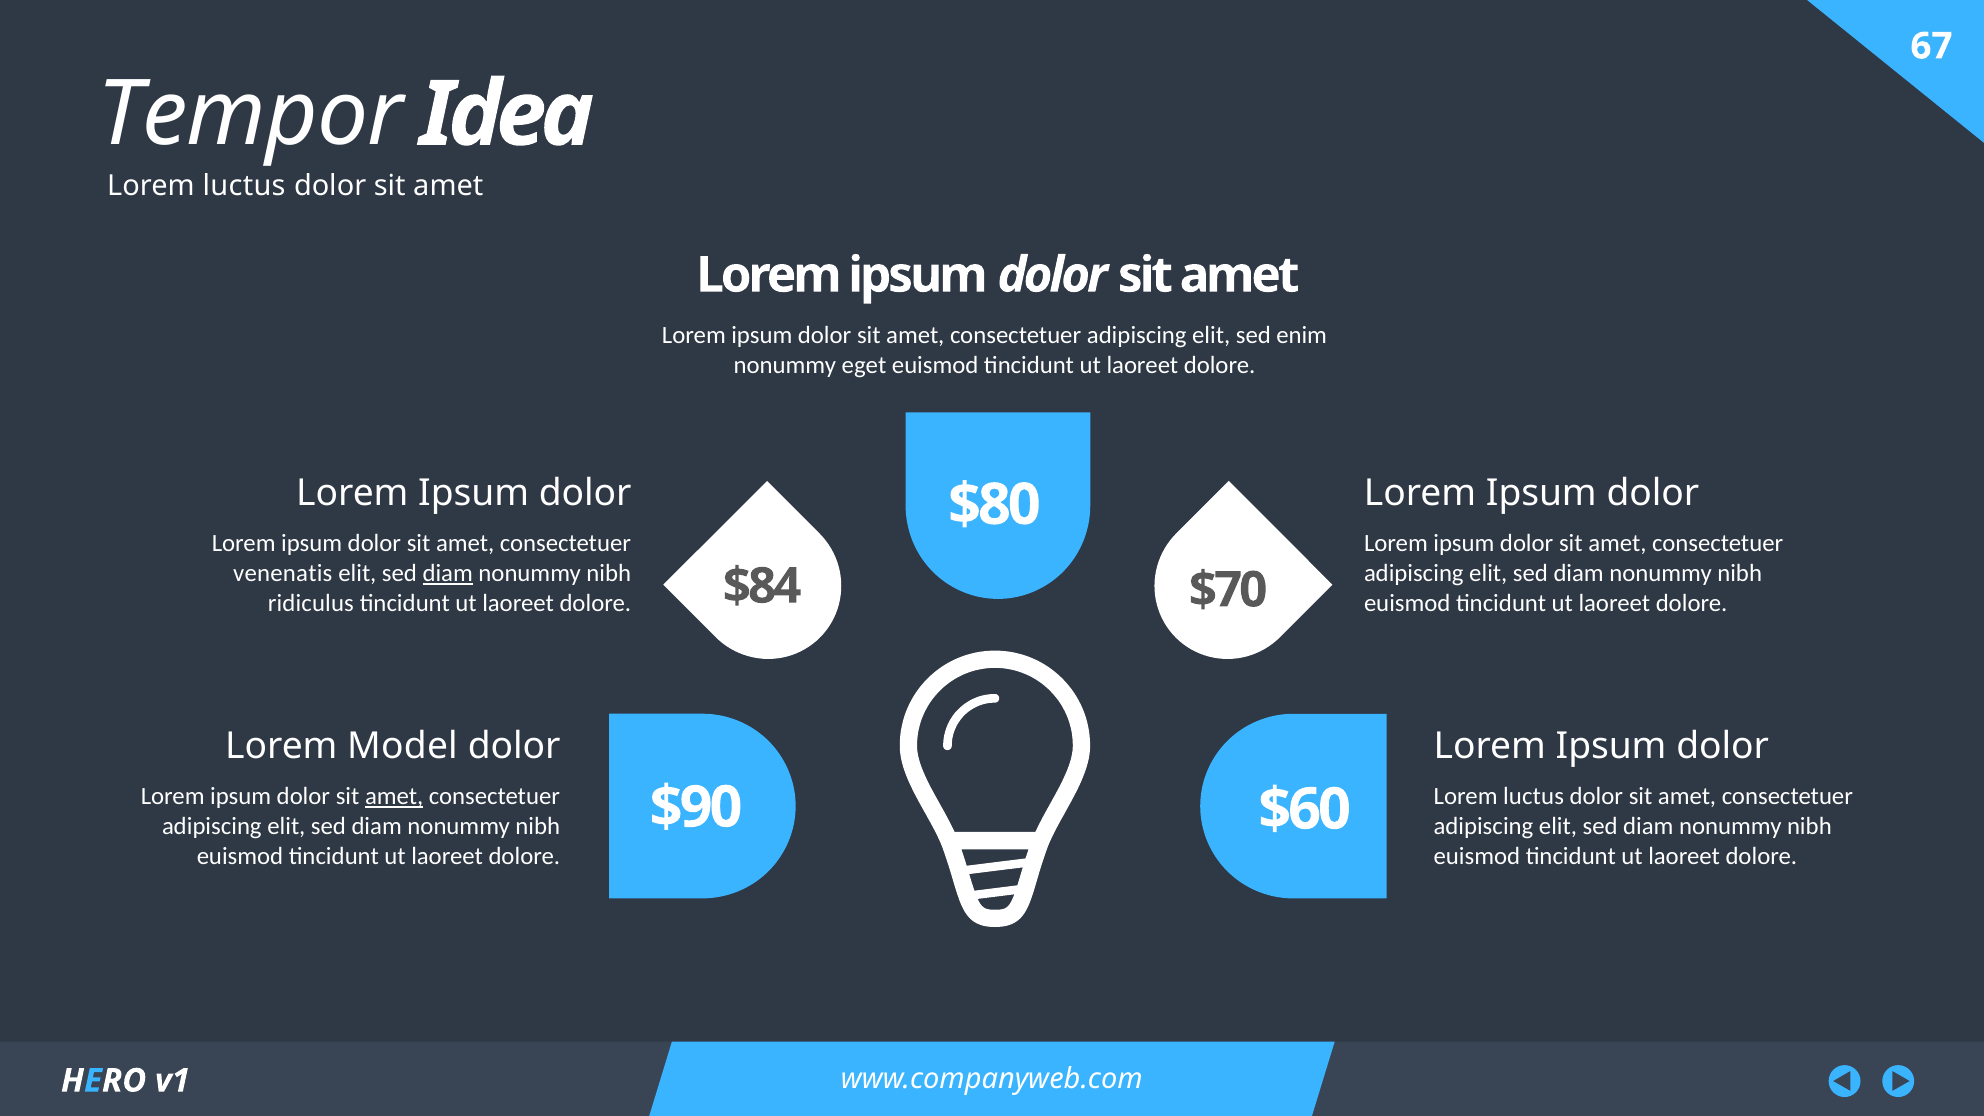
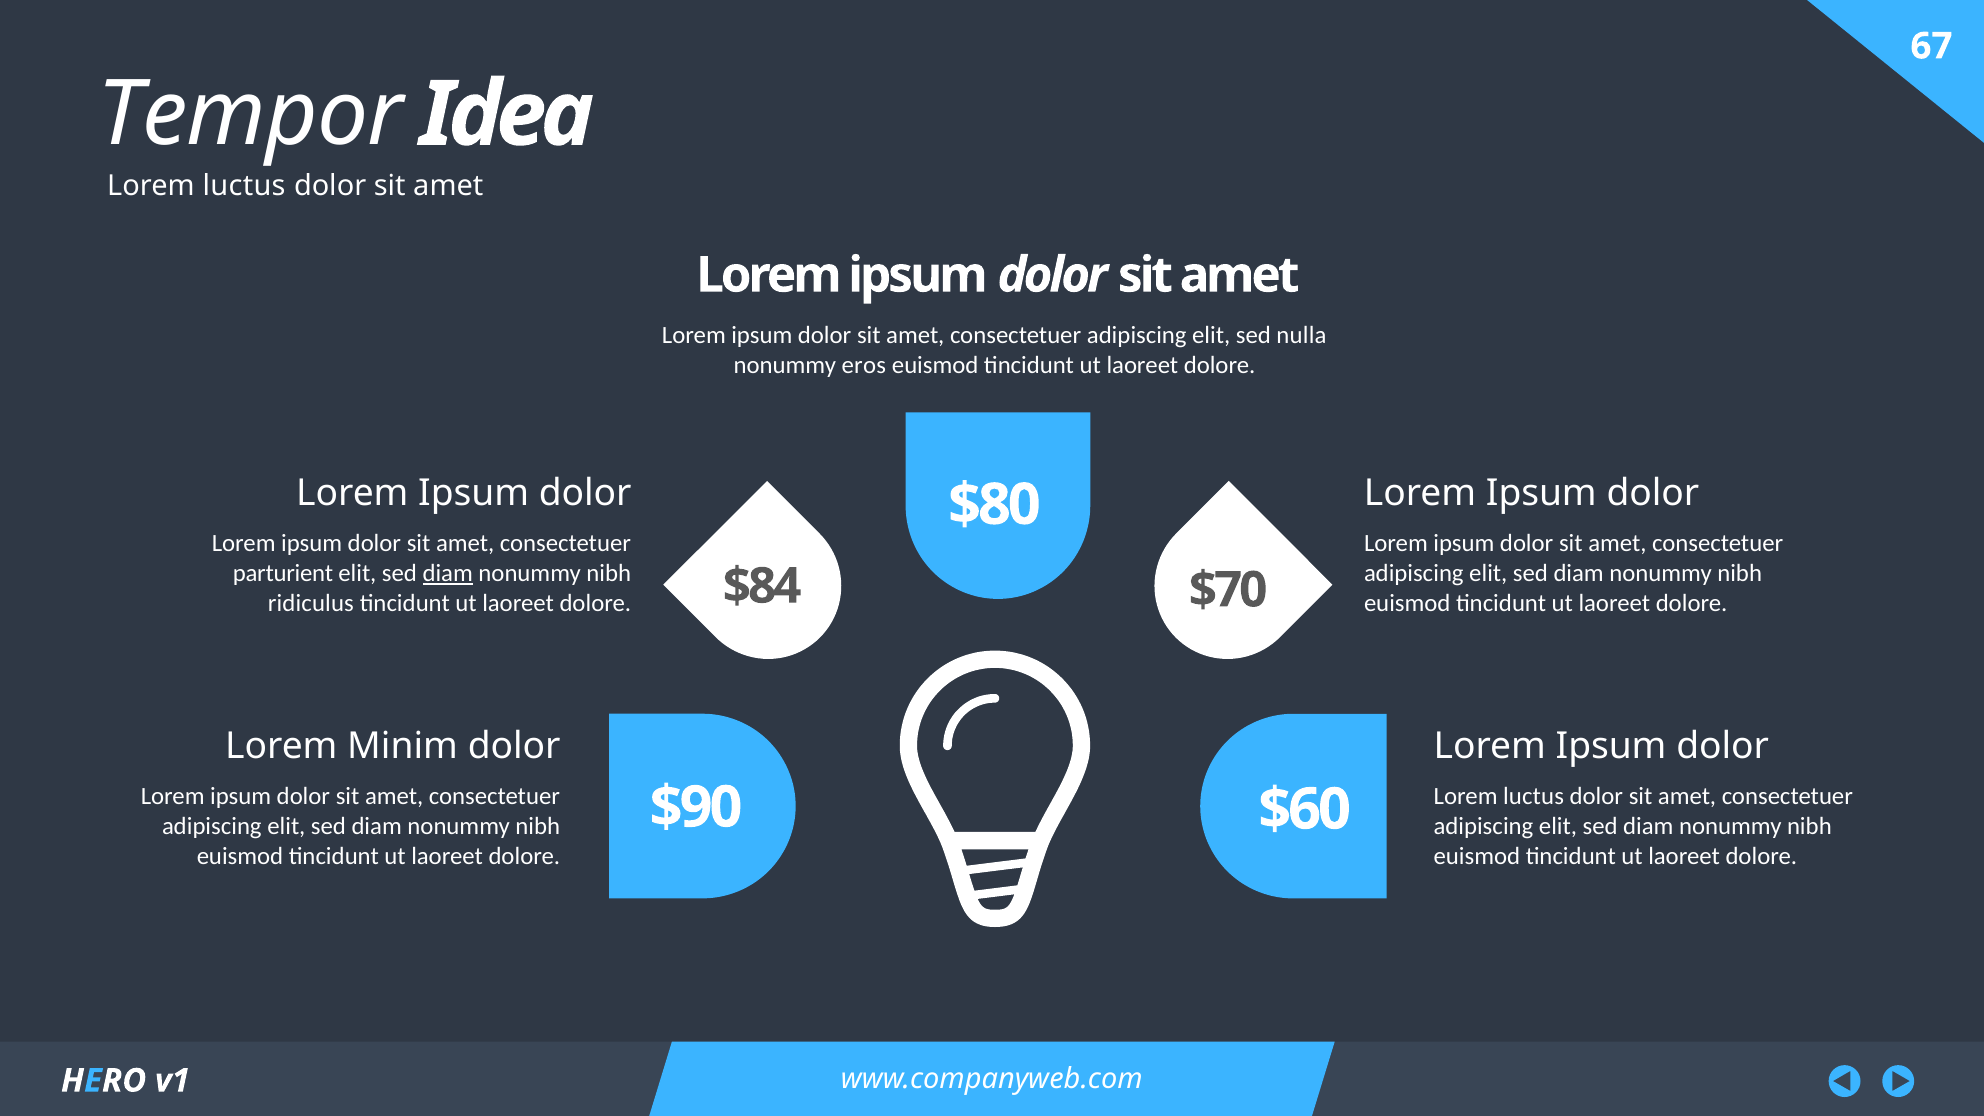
enim: enim -> nulla
eget: eget -> eros
venenatis: venenatis -> parturient
Model: Model -> Minim
amet at (394, 796) underline: present -> none
